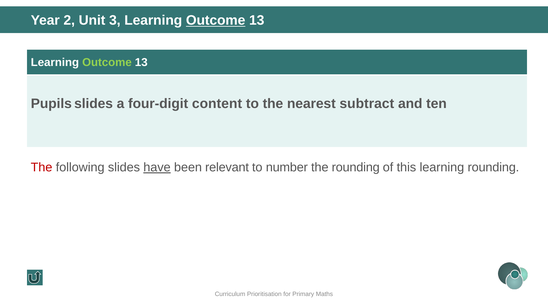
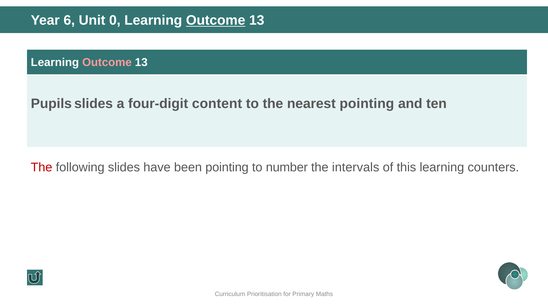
2: 2 -> 6
3: 3 -> 0
Outcome at (107, 62) colour: light green -> pink
nearest subtract: subtract -> pointing
have underline: present -> none
been relevant: relevant -> pointing
the rounding: rounding -> intervals
learning rounding: rounding -> counters
